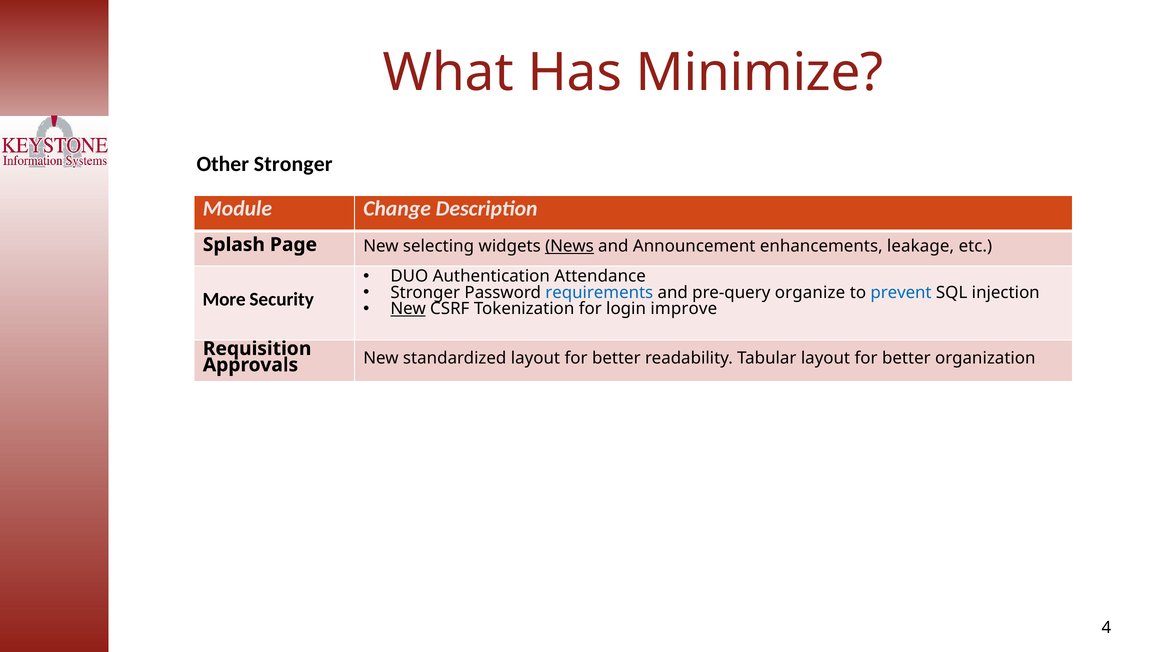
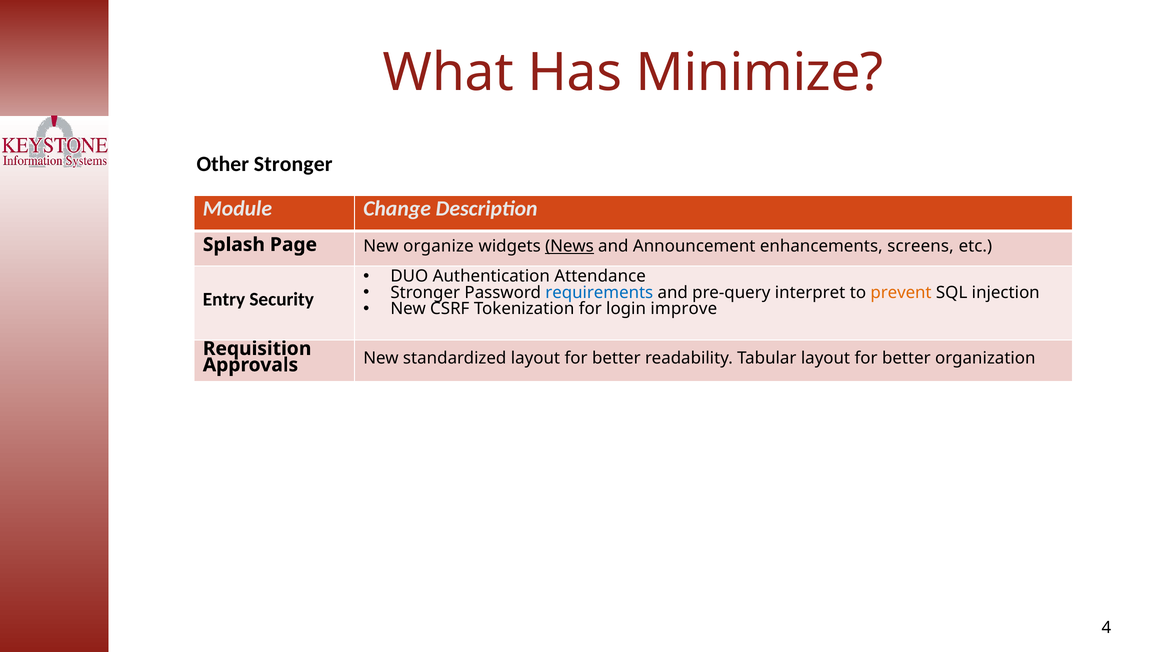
selecting: selecting -> organize
leakage: leakage -> screens
organize: organize -> interpret
prevent colour: blue -> orange
More: More -> Entry
New at (408, 309) underline: present -> none
